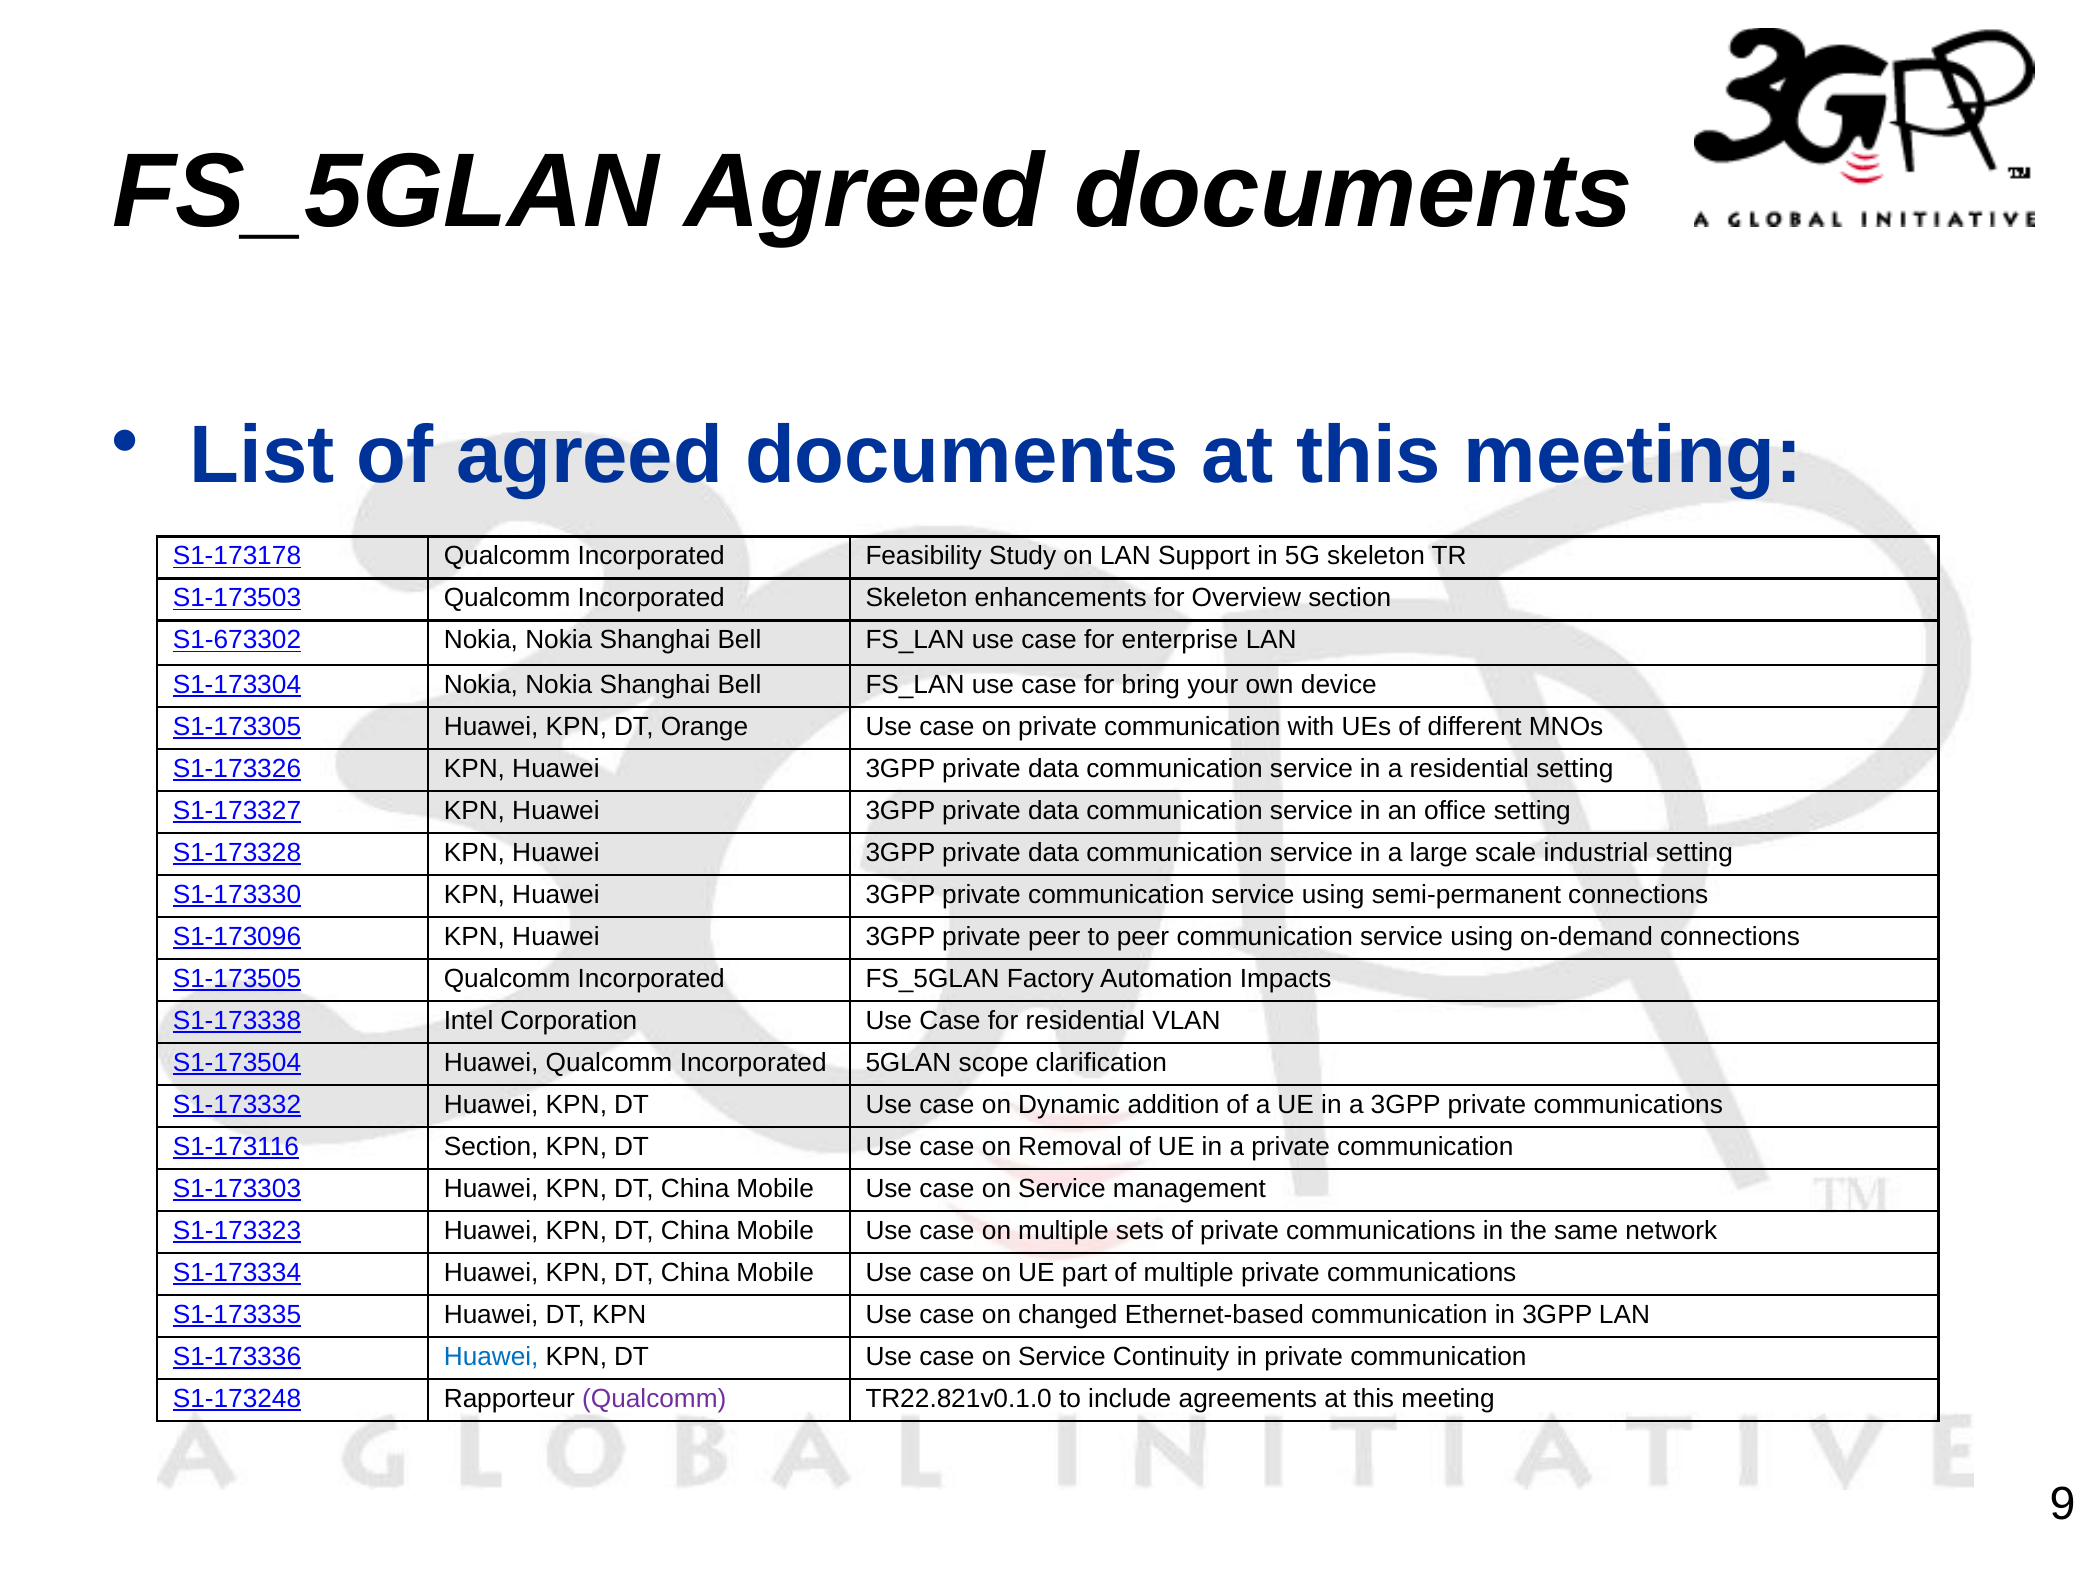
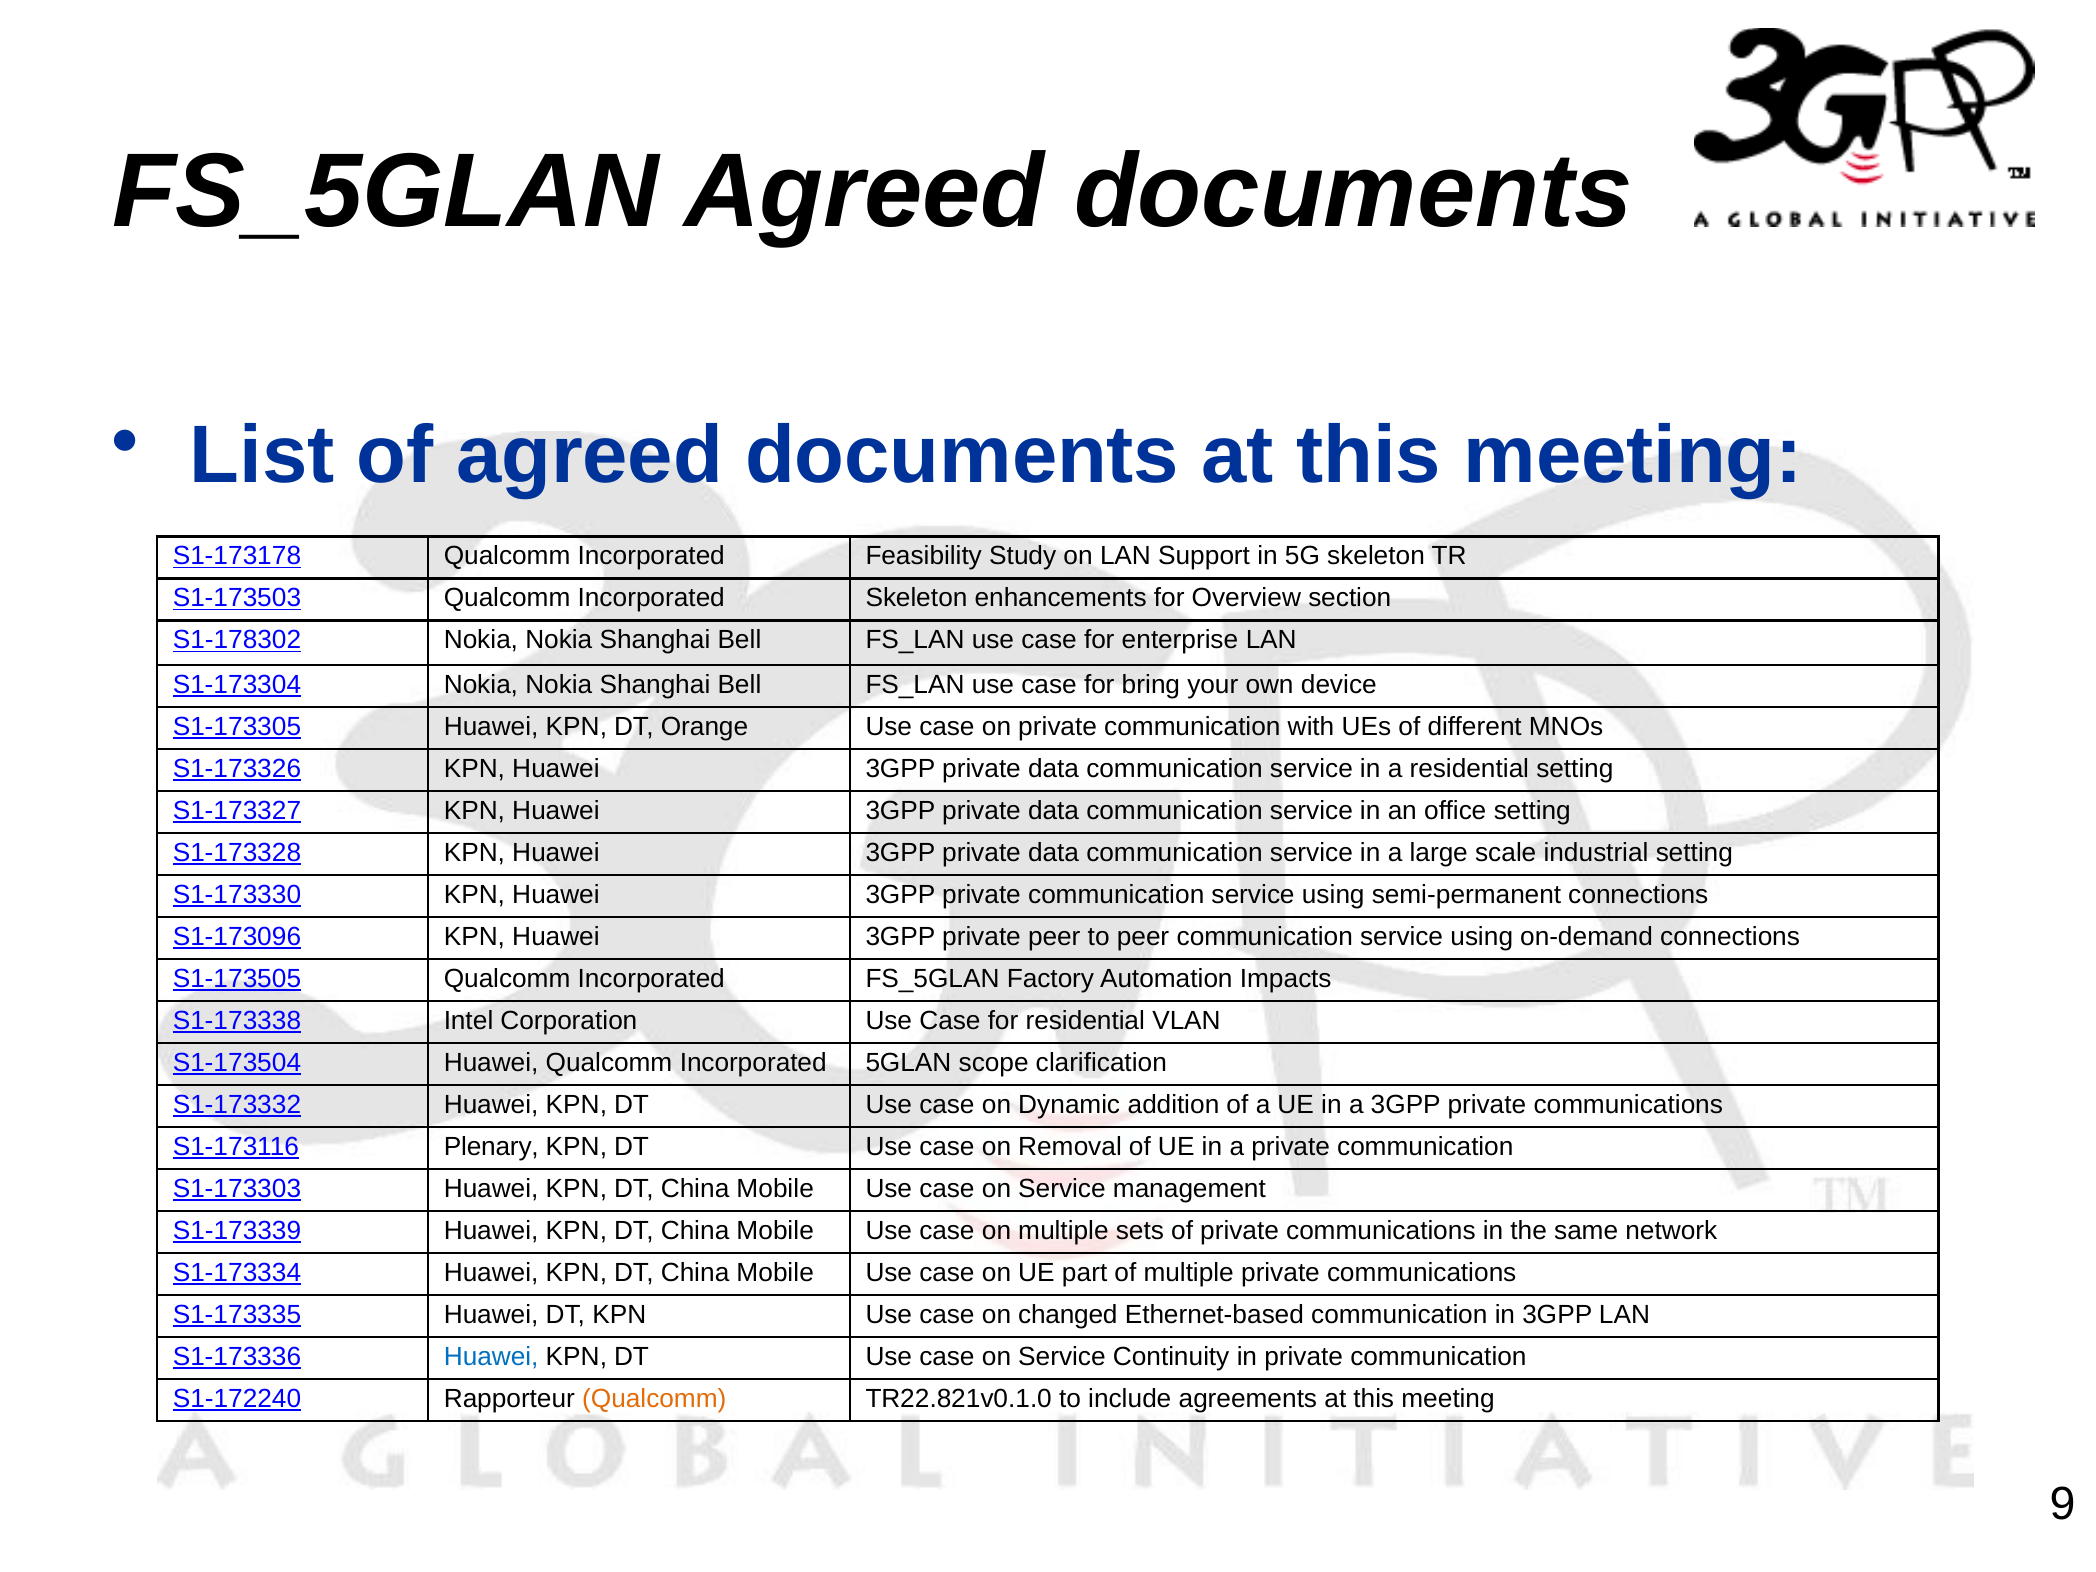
S1-673302: S1-673302 -> S1-178302
S1-173116 Section: Section -> Plenary
S1-173323: S1-173323 -> S1-173339
S1-173248: S1-173248 -> S1-172240
Qualcomm at (654, 1399) colour: purple -> orange
